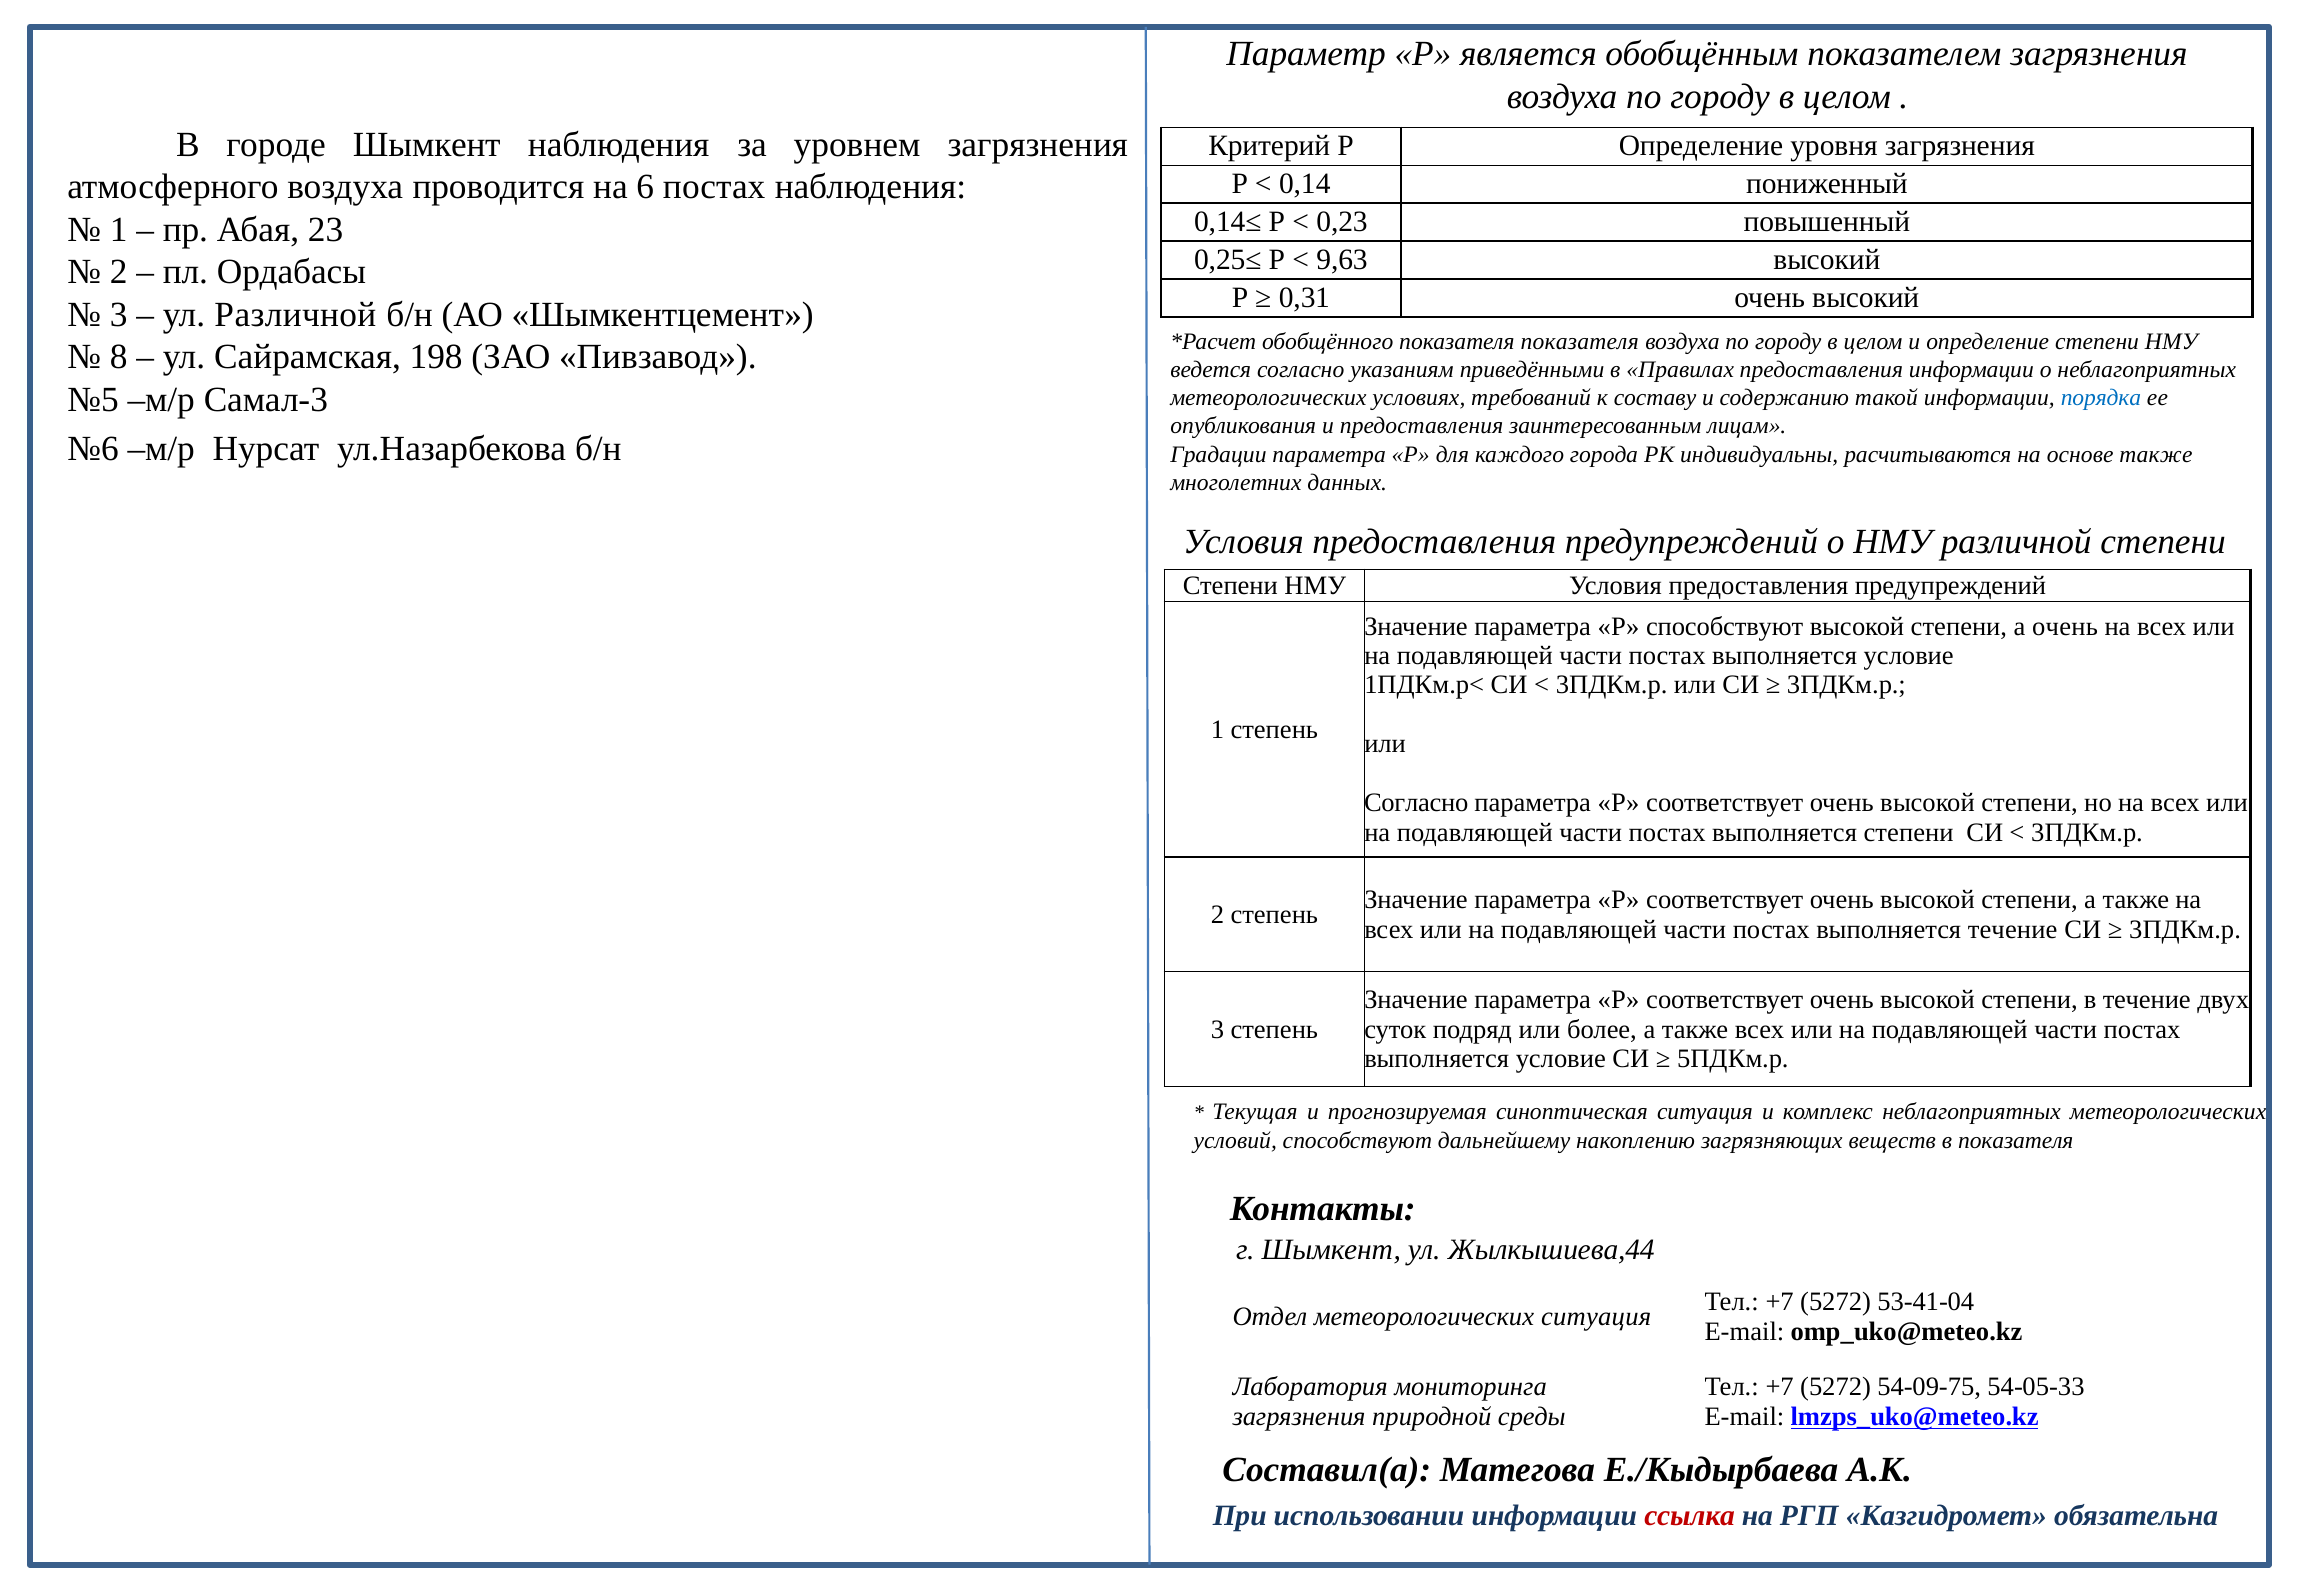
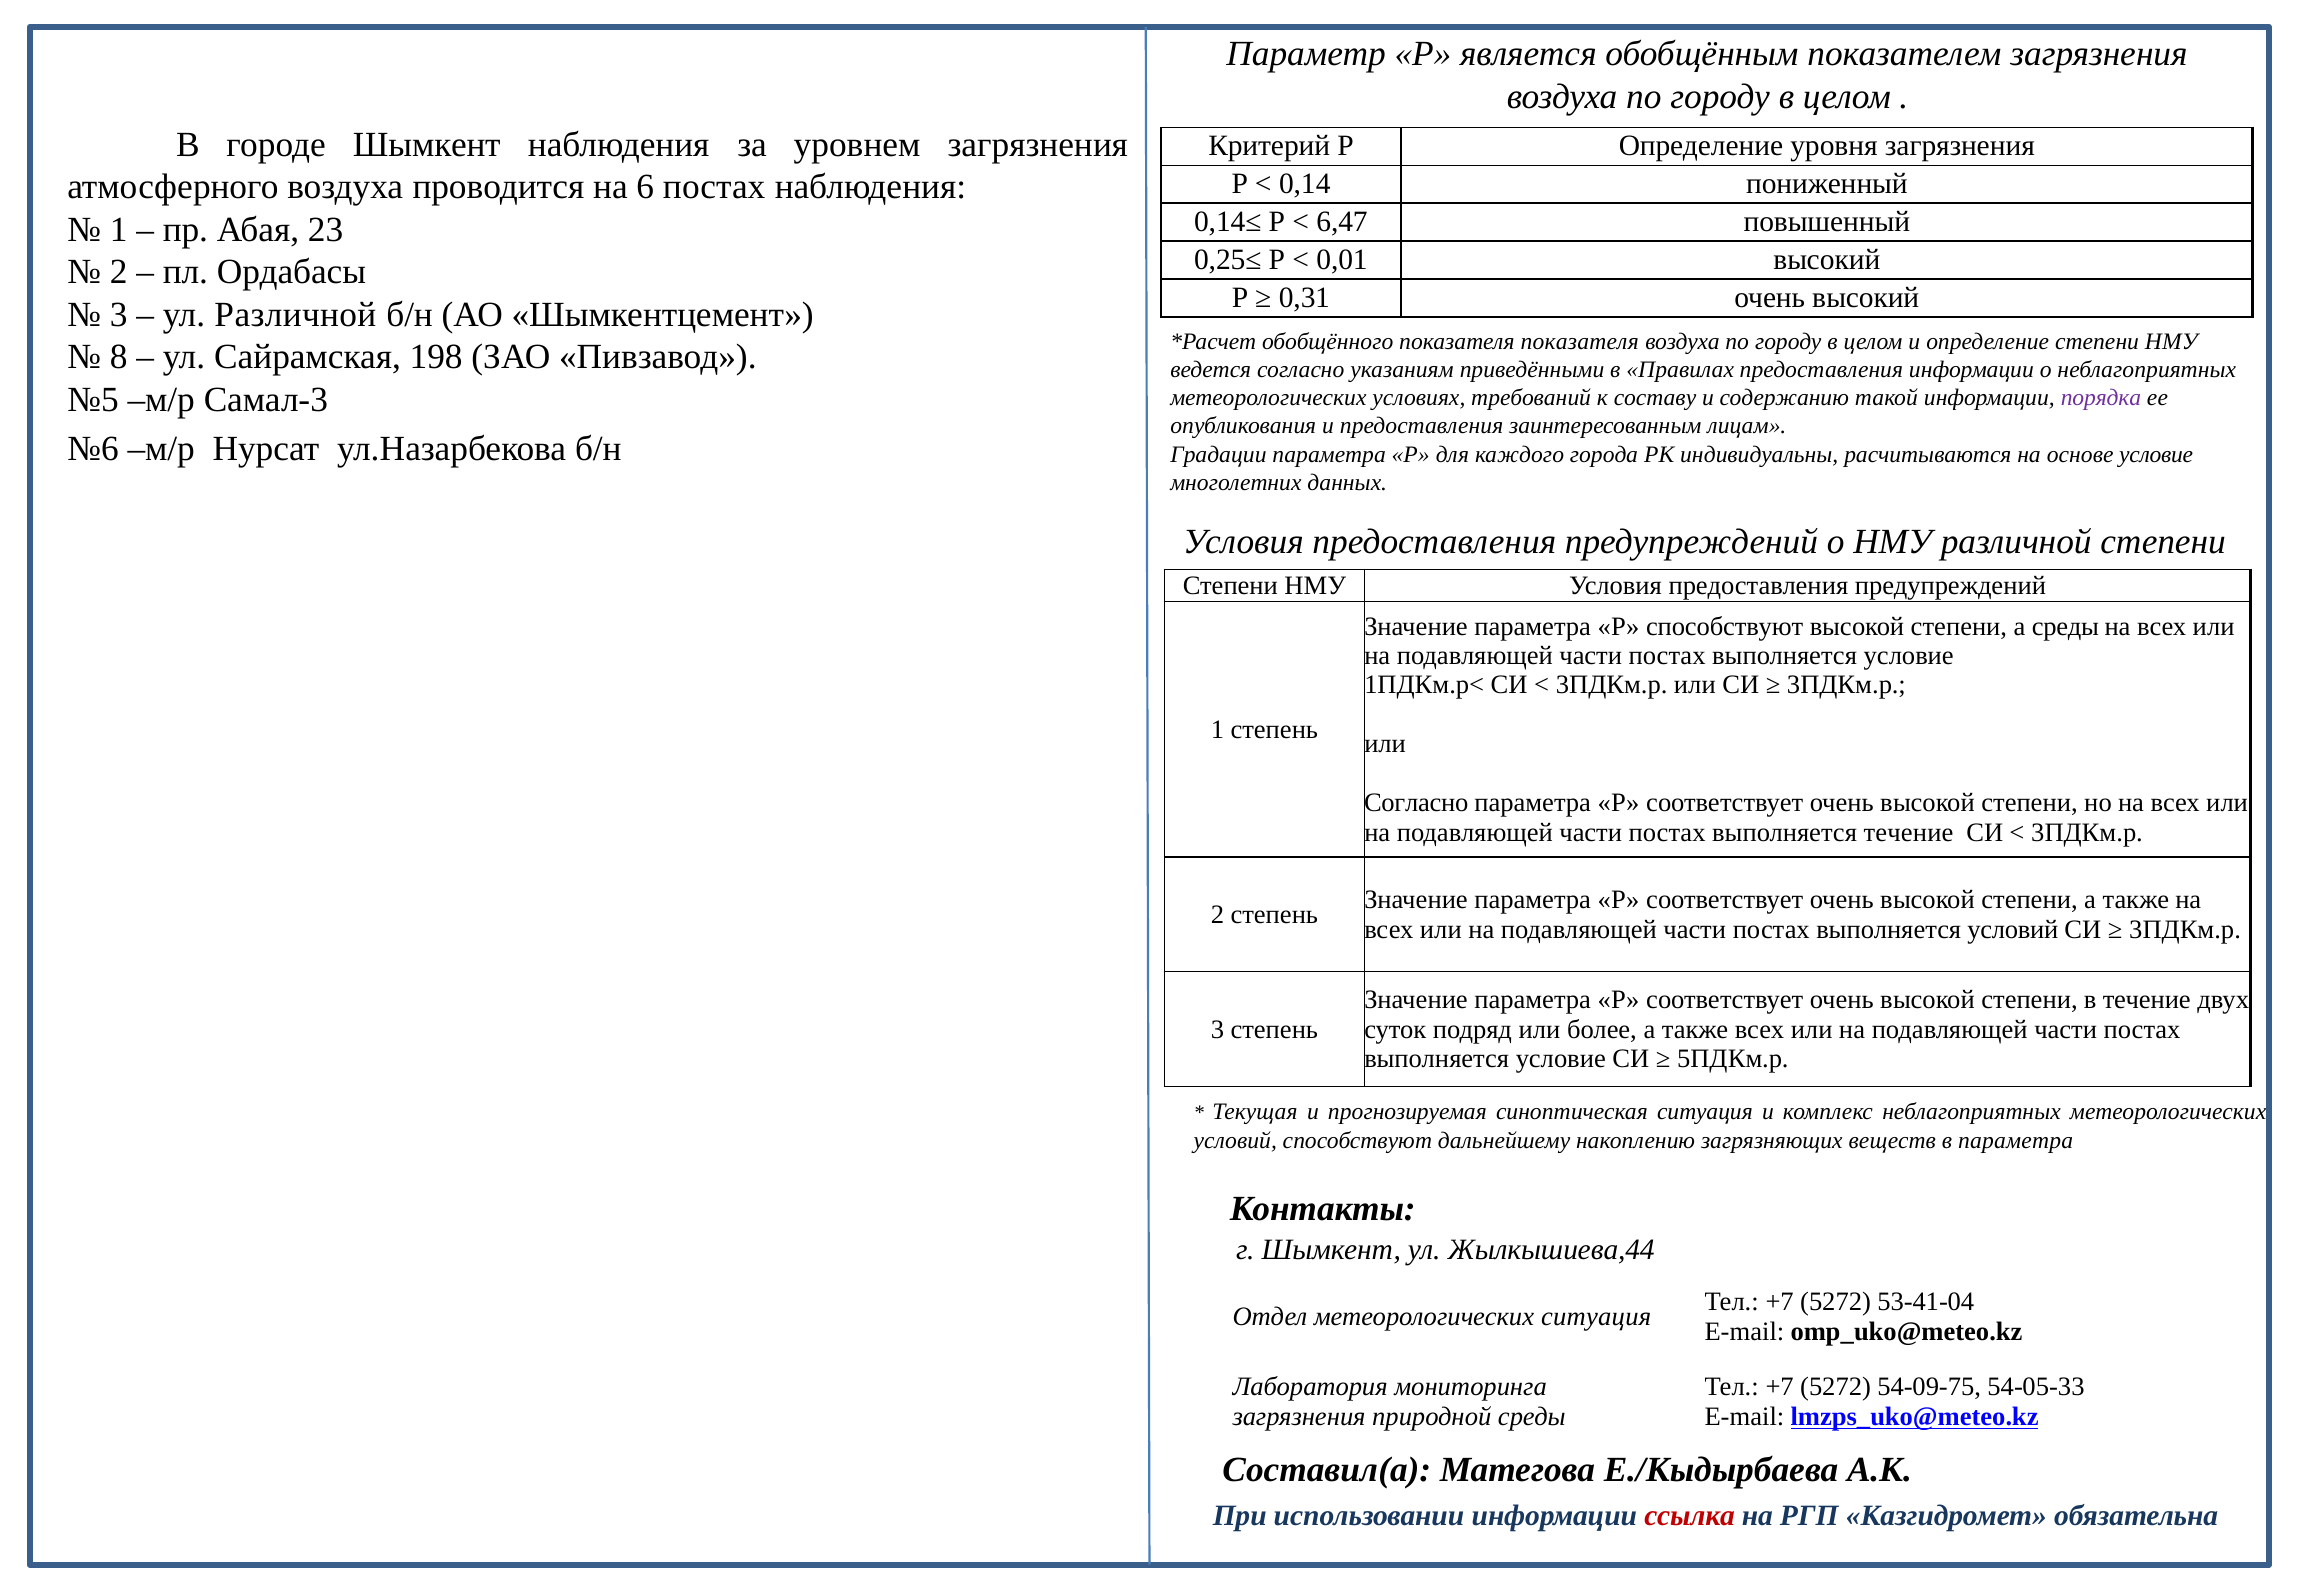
0,23: 0,23 -> 6,47
9,63: 9,63 -> 0,01
порядка colour: blue -> purple
основе также: также -> условие
а очень: очень -> среды
выполняется степени: степени -> течение
выполняется течение: течение -> условий
в показателя: показателя -> параметра
